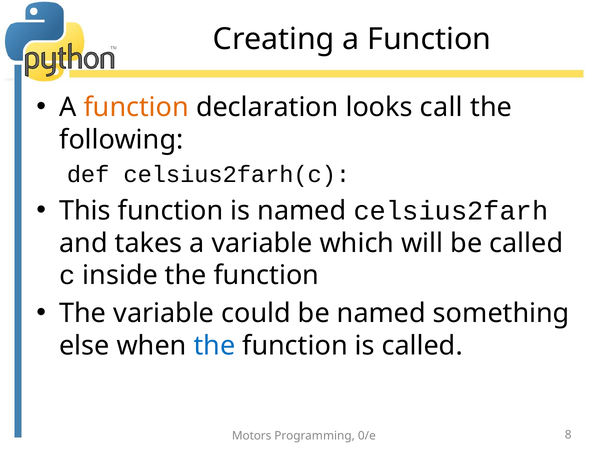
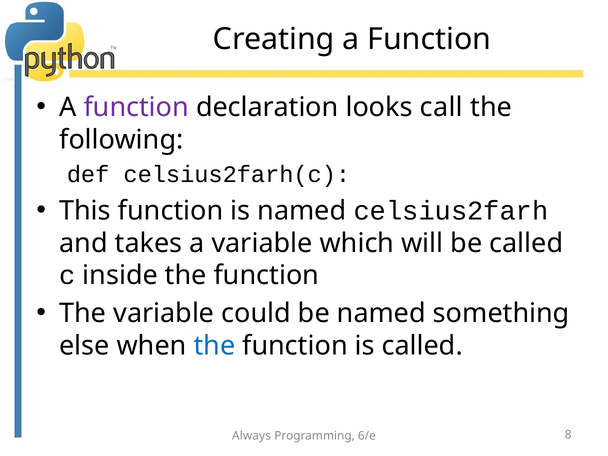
function at (136, 107) colour: orange -> purple
Motors: Motors -> Always
0/e: 0/e -> 6/e
